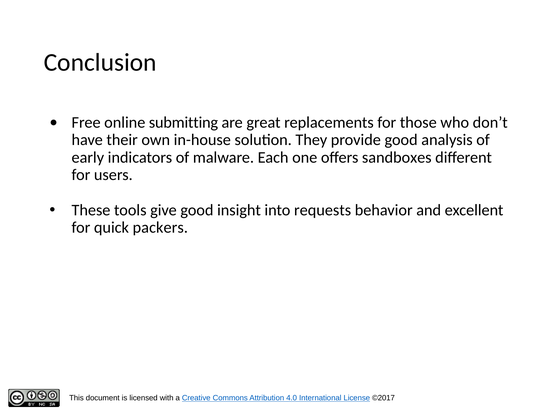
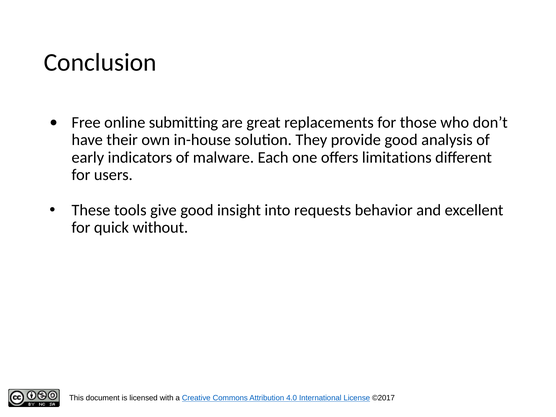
sandboxes: sandboxes -> limitations
packers: packers -> without
